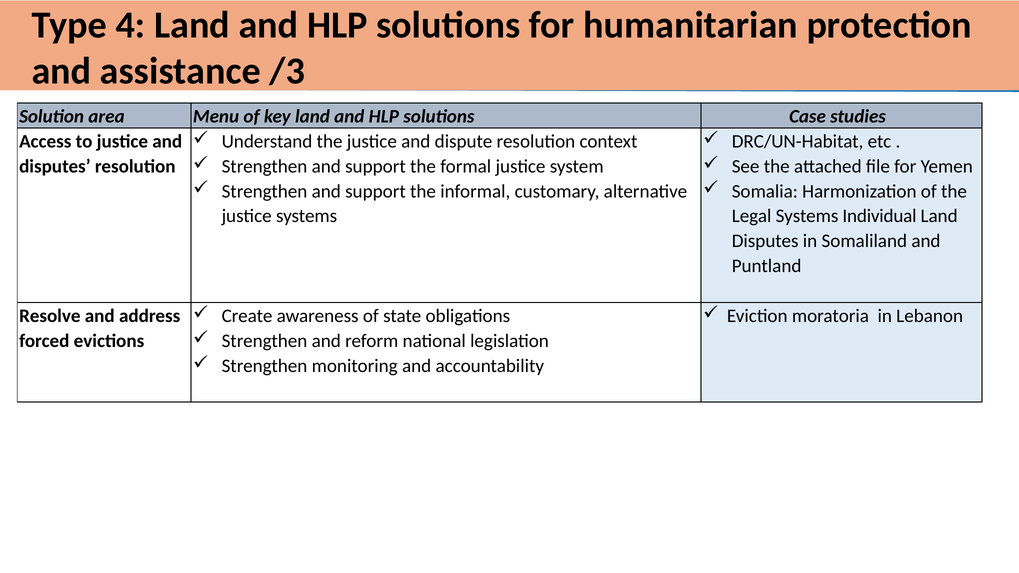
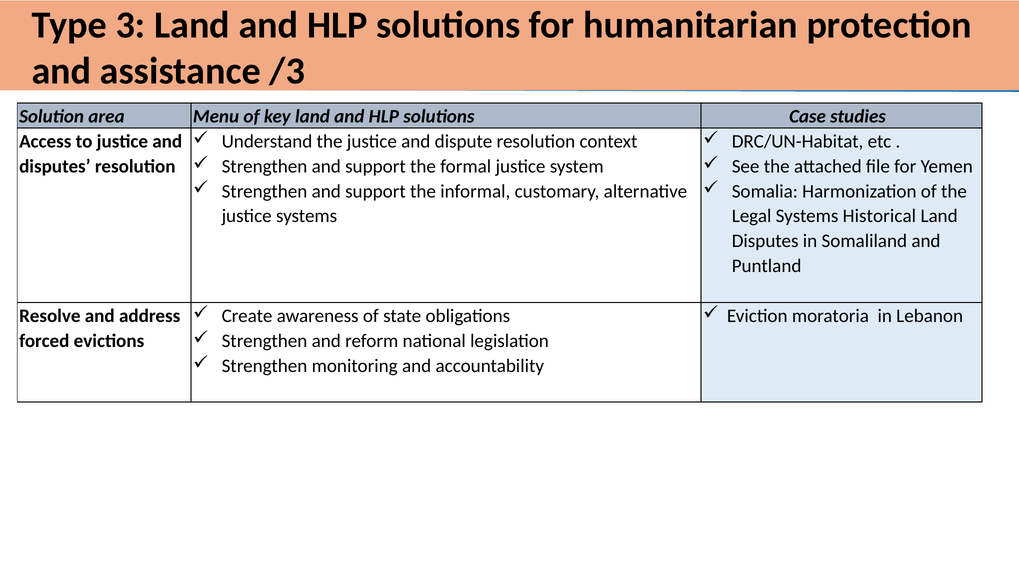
4: 4 -> 3
Individual: Individual -> Historical
